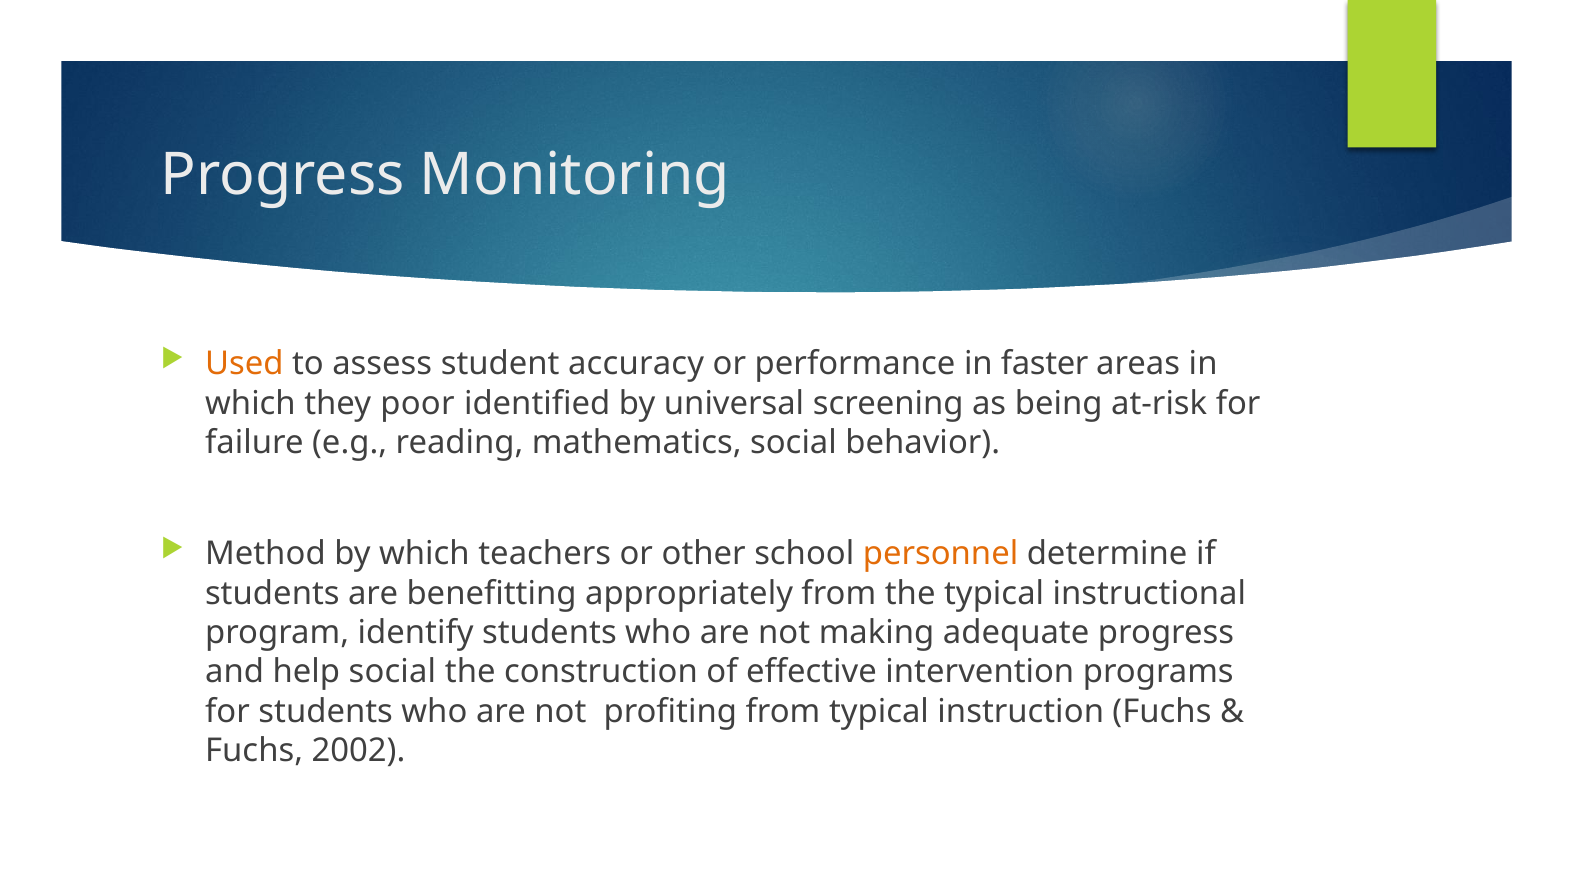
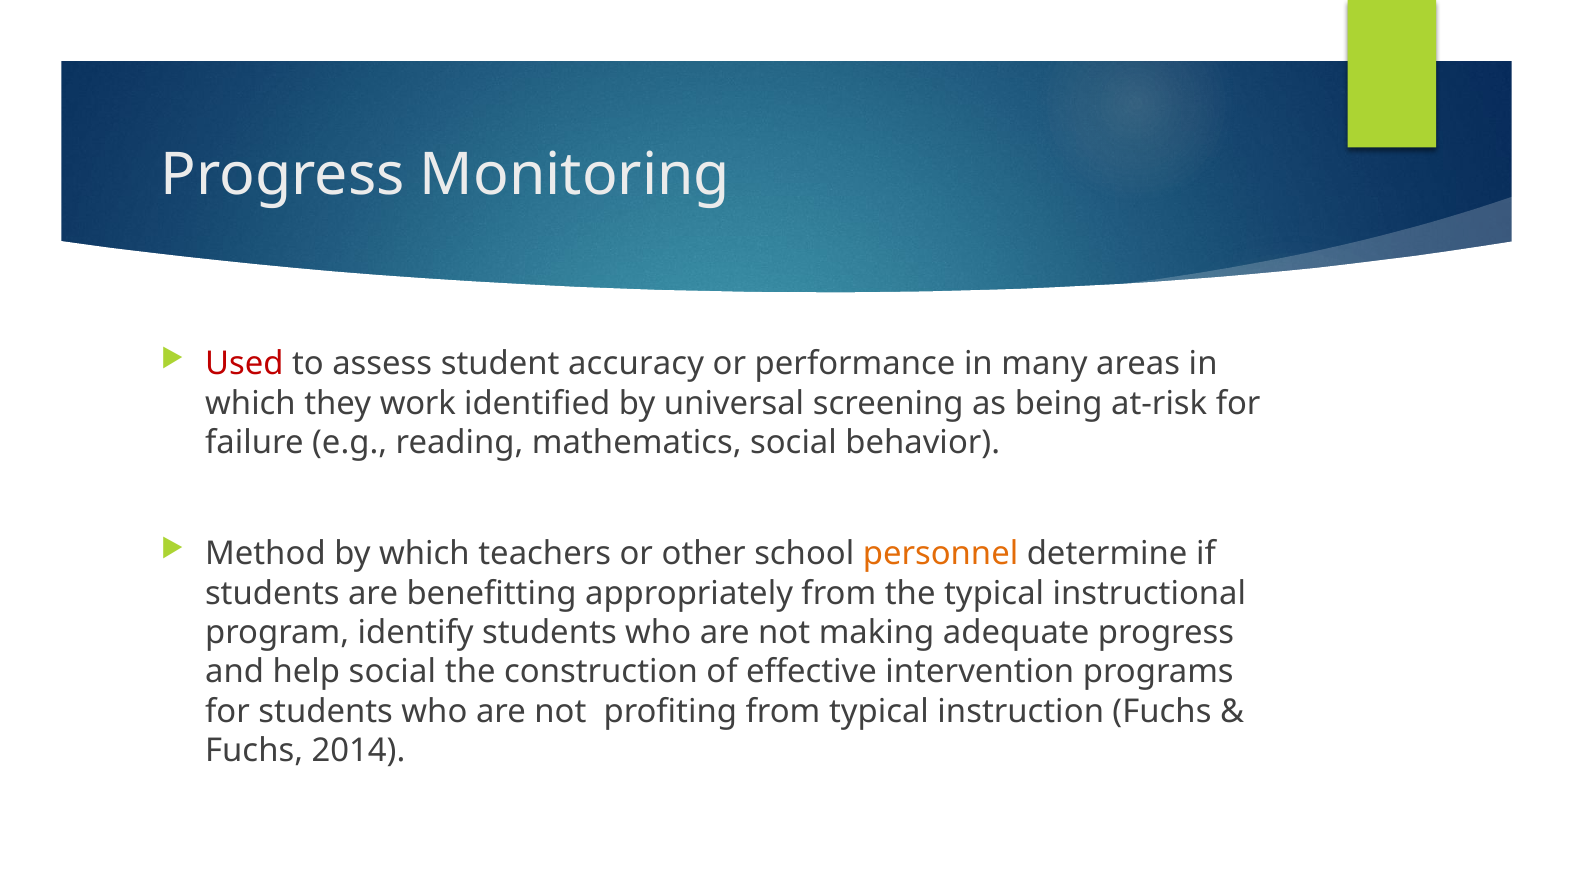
Used colour: orange -> red
faster: faster -> many
poor: poor -> work
2002: 2002 -> 2014
